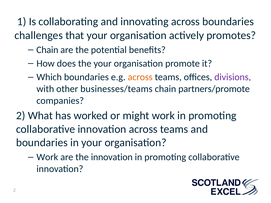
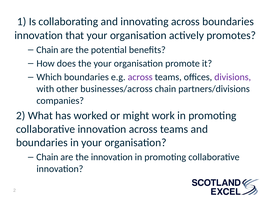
challenges at (39, 35): challenges -> innovation
across at (140, 77) colour: orange -> purple
businesses/teams: businesses/teams -> businesses/across
partners/promote: partners/promote -> partners/divisions
Work at (47, 157): Work -> Chain
